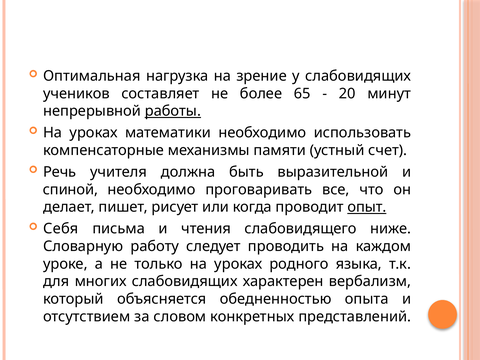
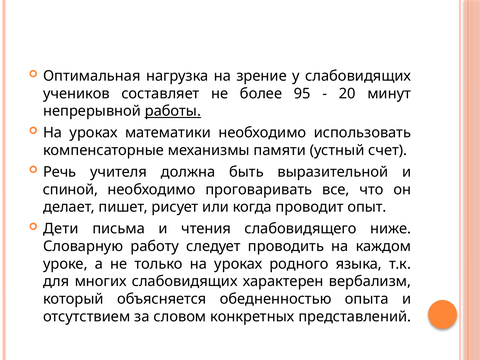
65: 65 -> 95
опыт underline: present -> none
Себя: Себя -> Дети
